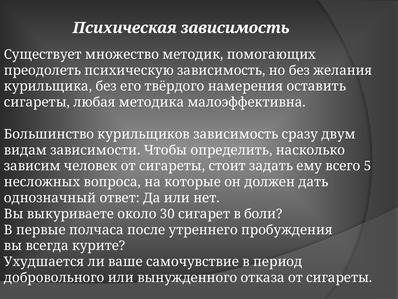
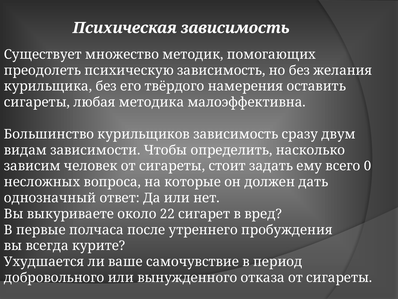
5: 5 -> 0
30: 30 -> 22
боли: боли -> вред
